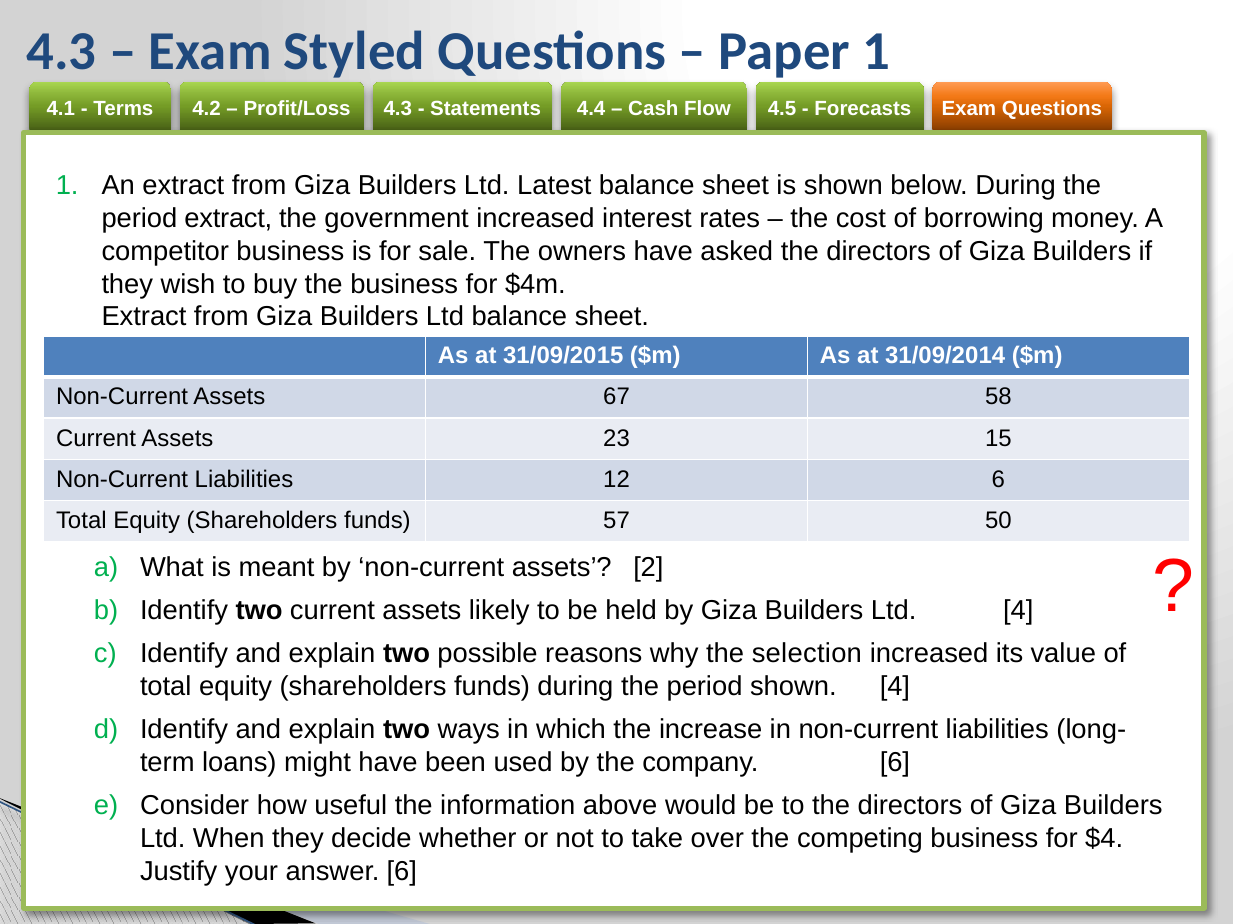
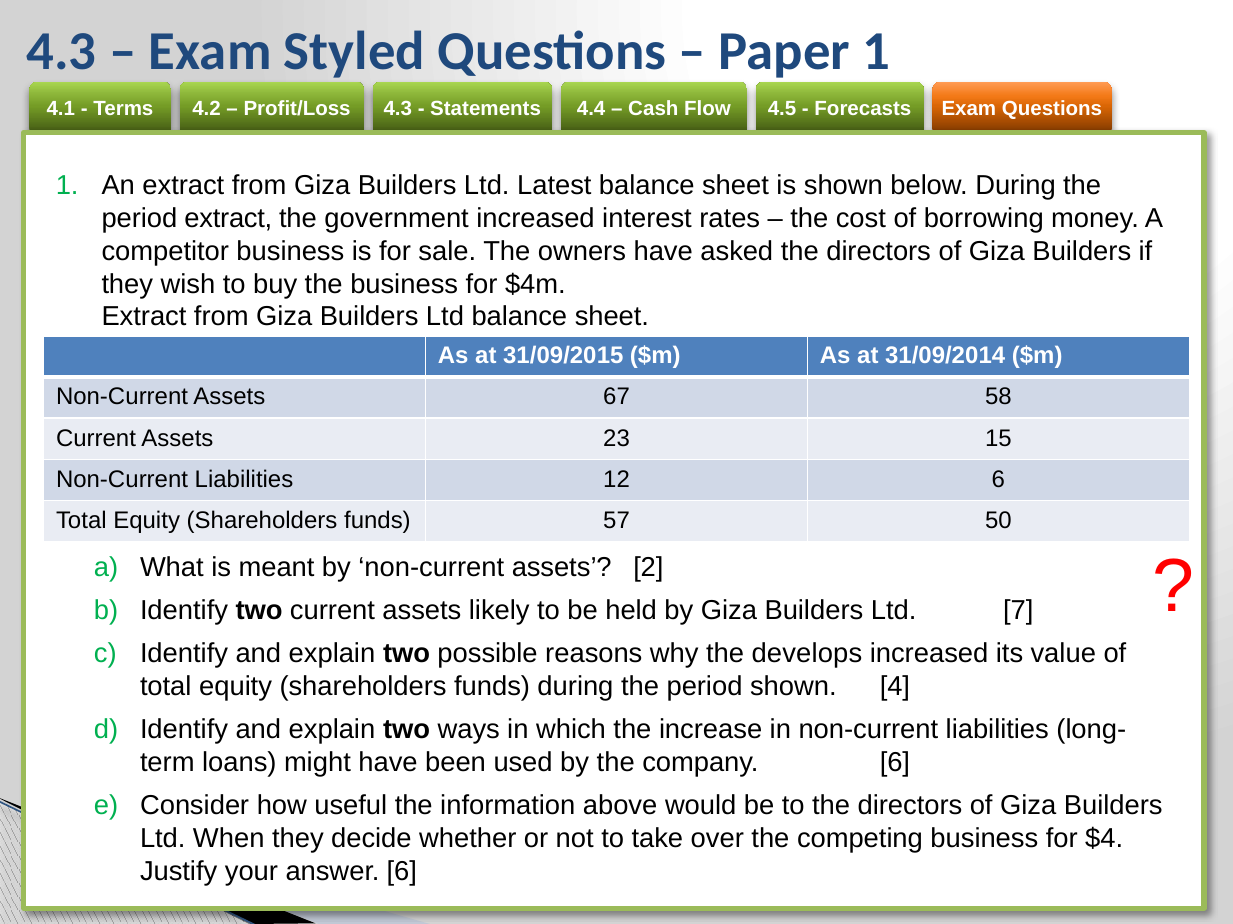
Ltd 4: 4 -> 7
selection: selection -> develops
